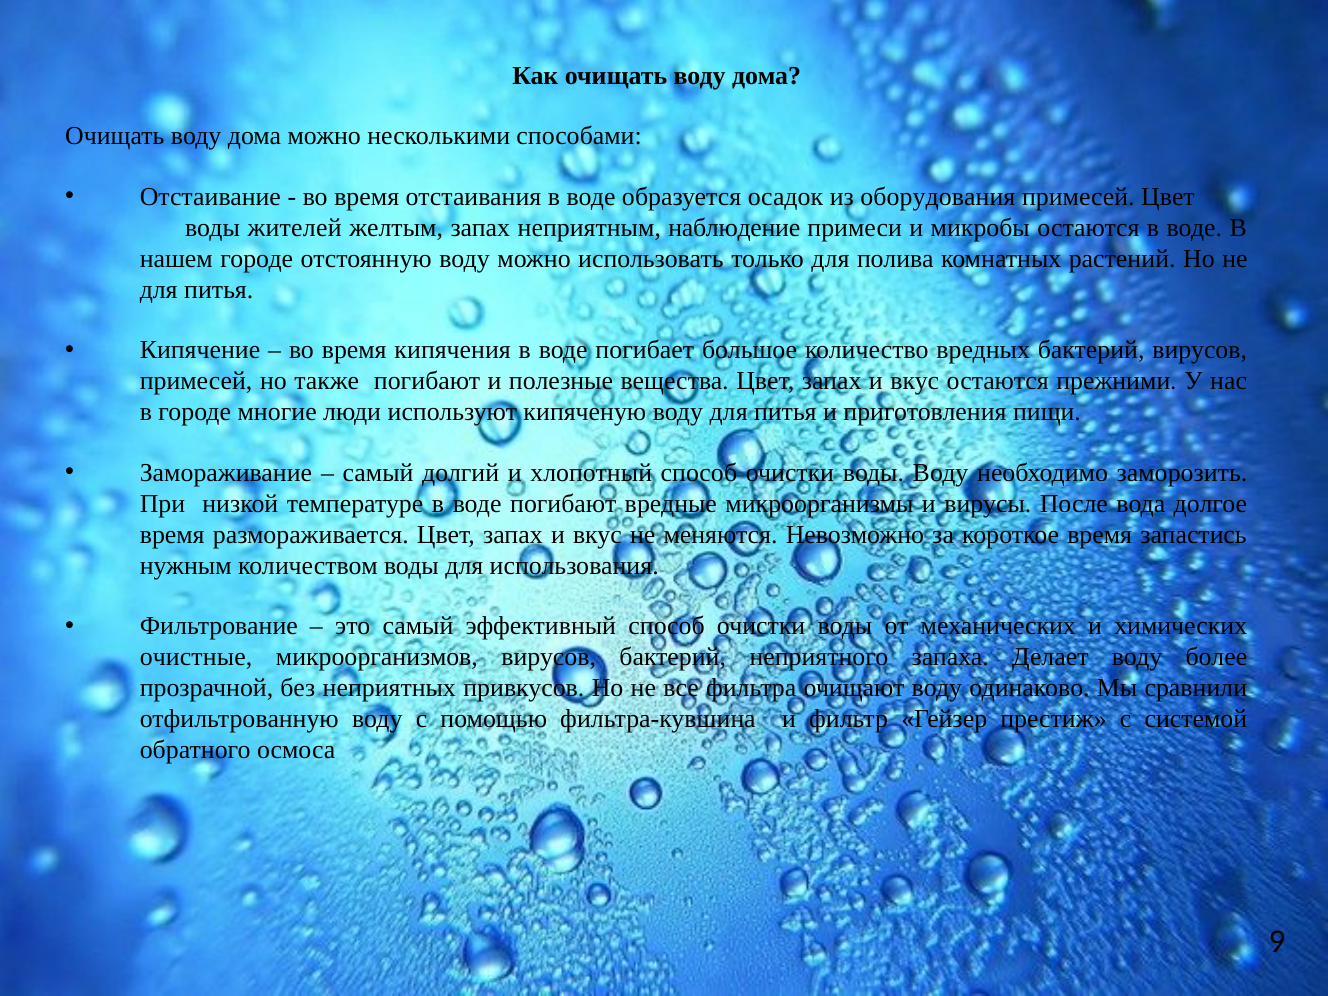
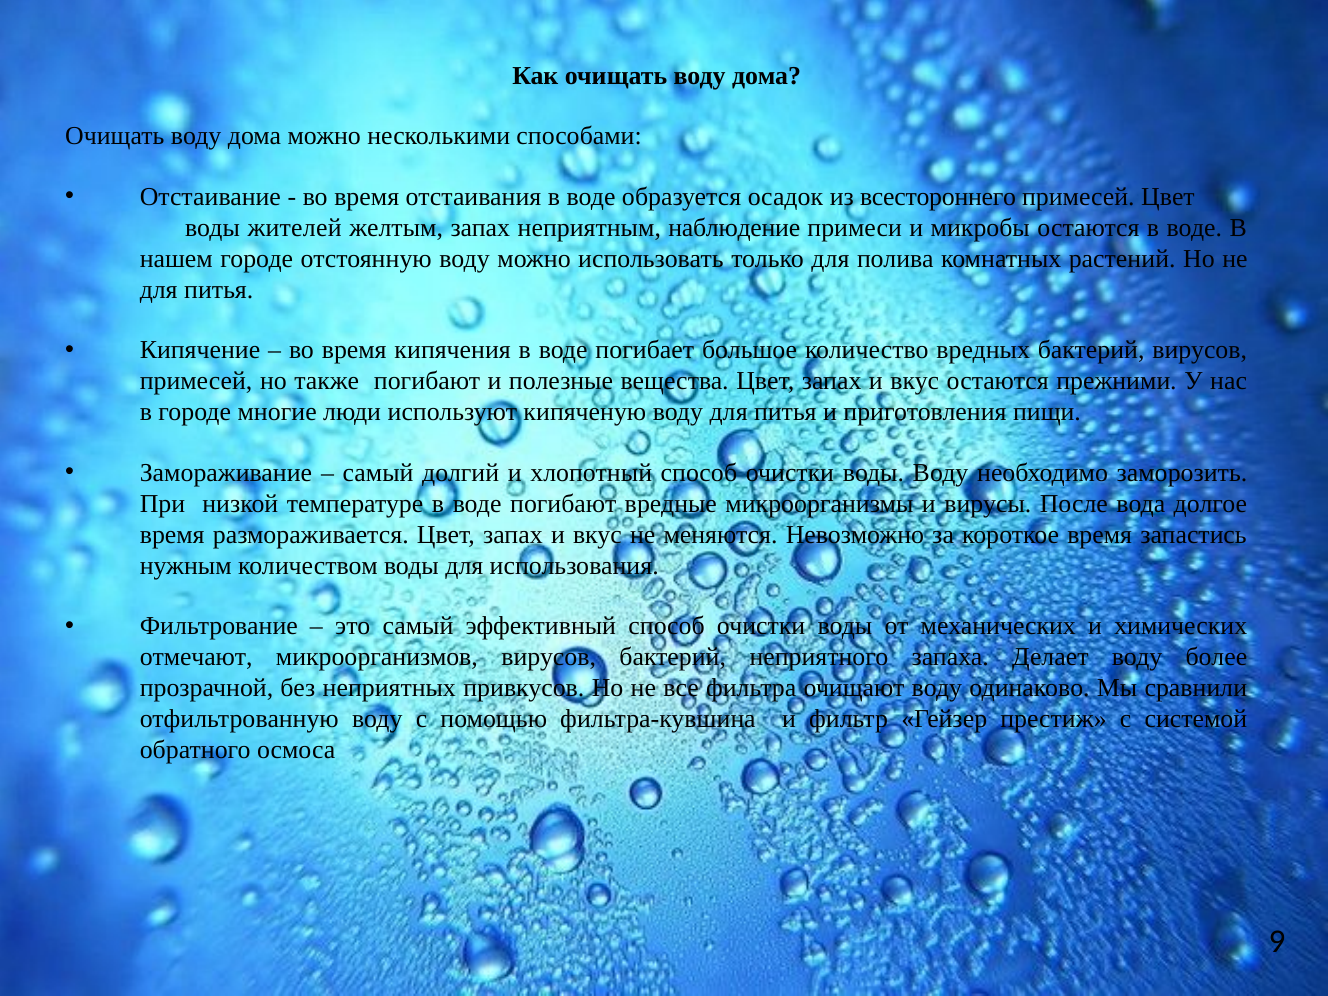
оборудования: оборудования -> всестороннего
очистные: очистные -> отмечают
